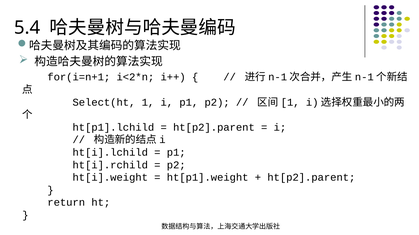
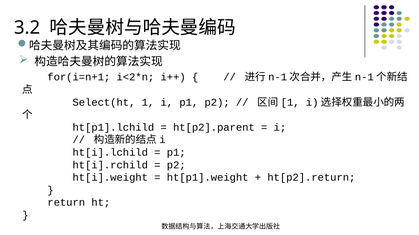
5.4: 5.4 -> 3.2
ht[p2].parent at (311, 178): ht[p2].parent -> ht[p2].return
